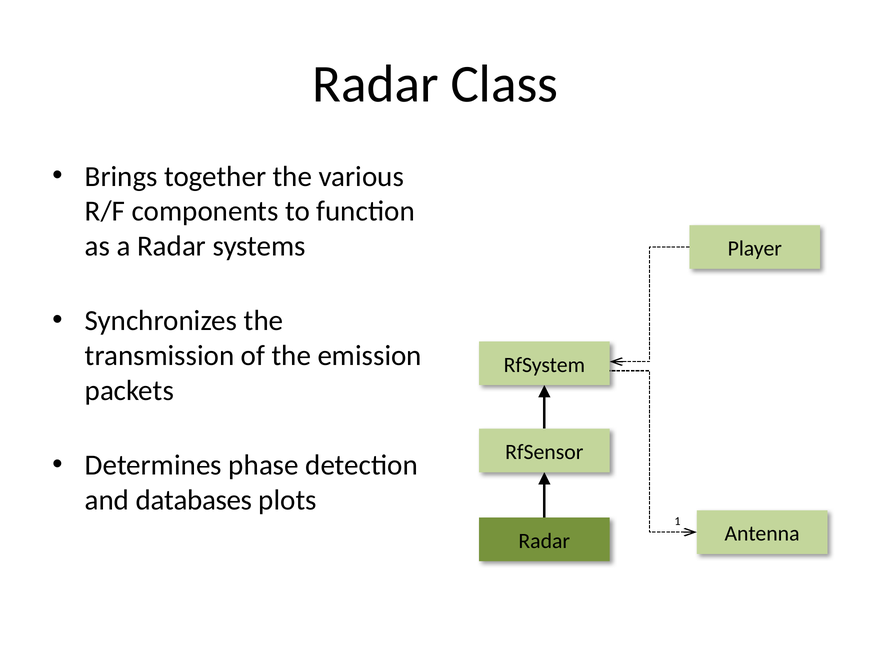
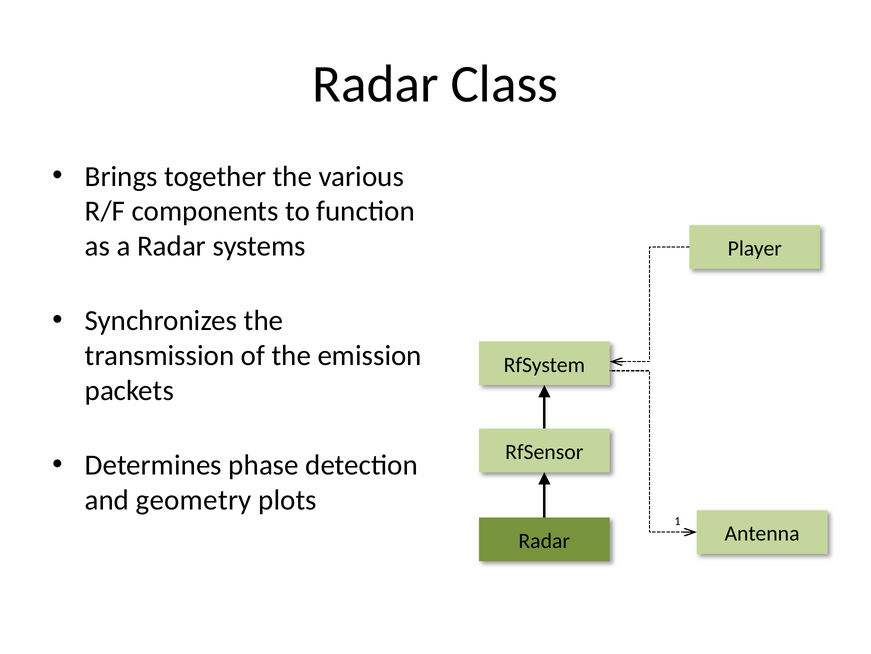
databases: databases -> geometry
